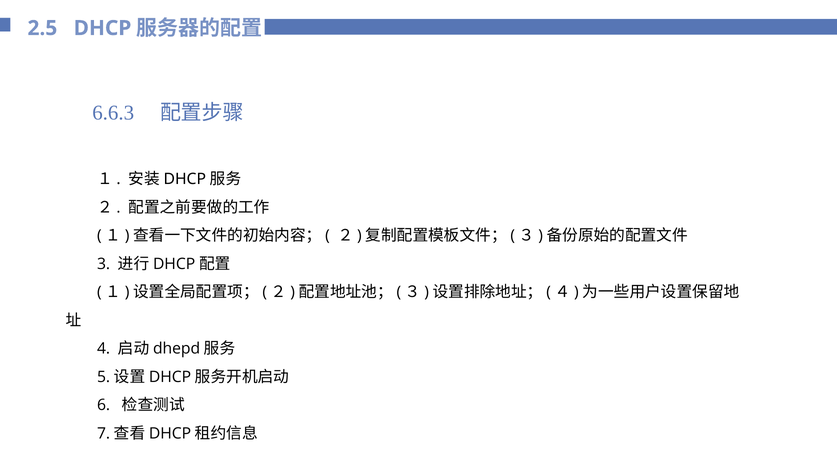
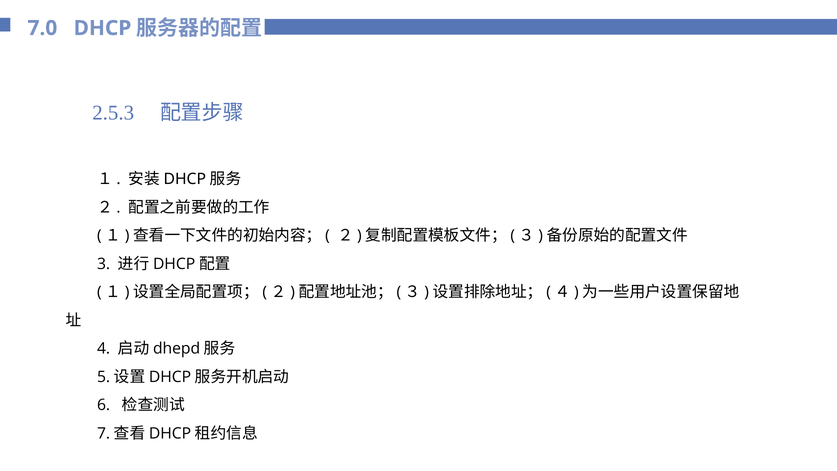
2.5: 2.5 -> 7.0
6.6.3: 6.6.3 -> 2.5.3
